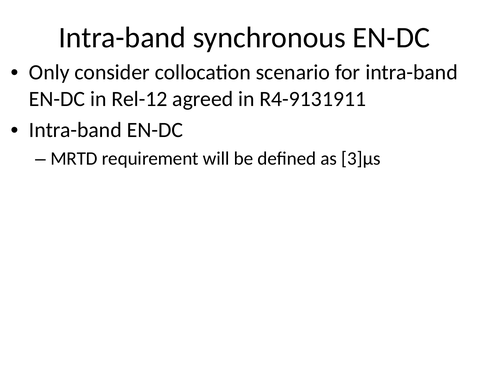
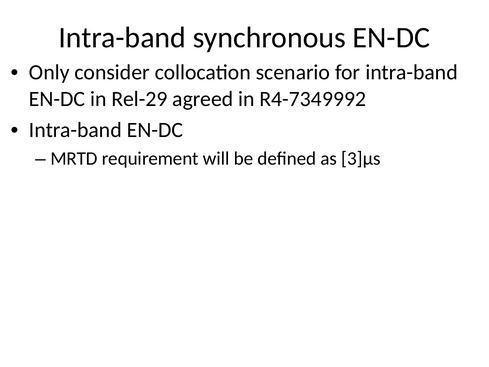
Rel-12: Rel-12 -> Rel-29
R4-9131911: R4-9131911 -> R4-7349992
